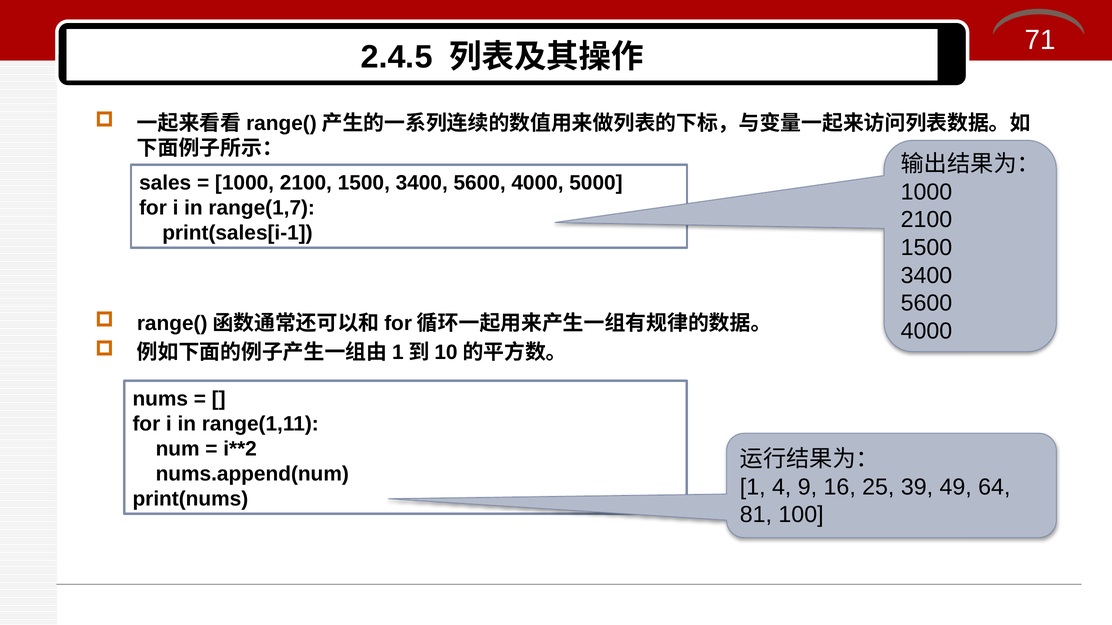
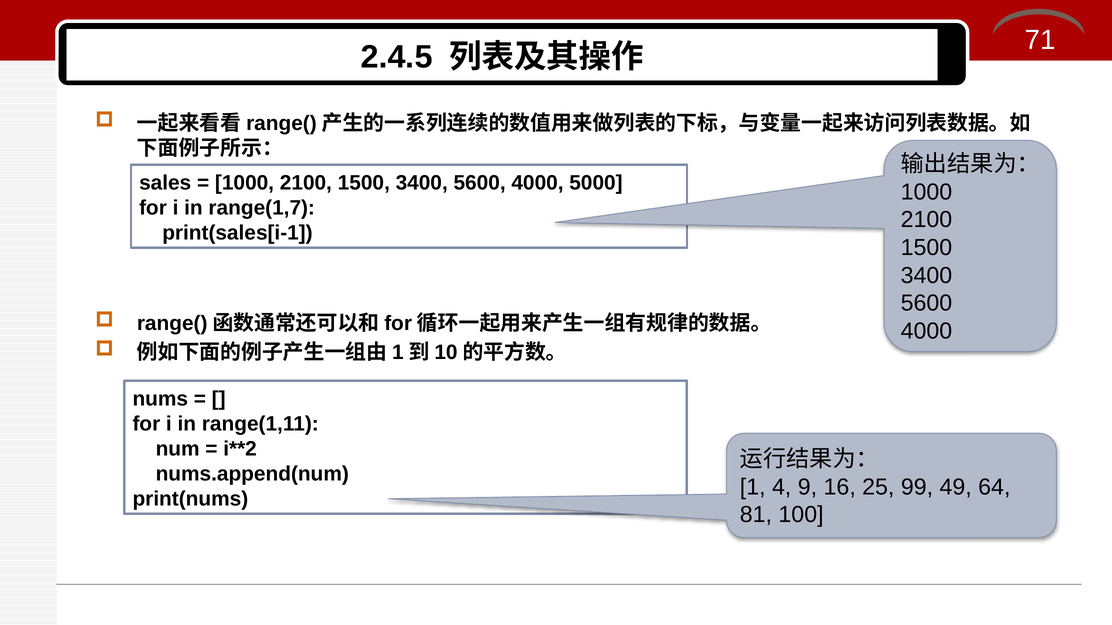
39: 39 -> 99
